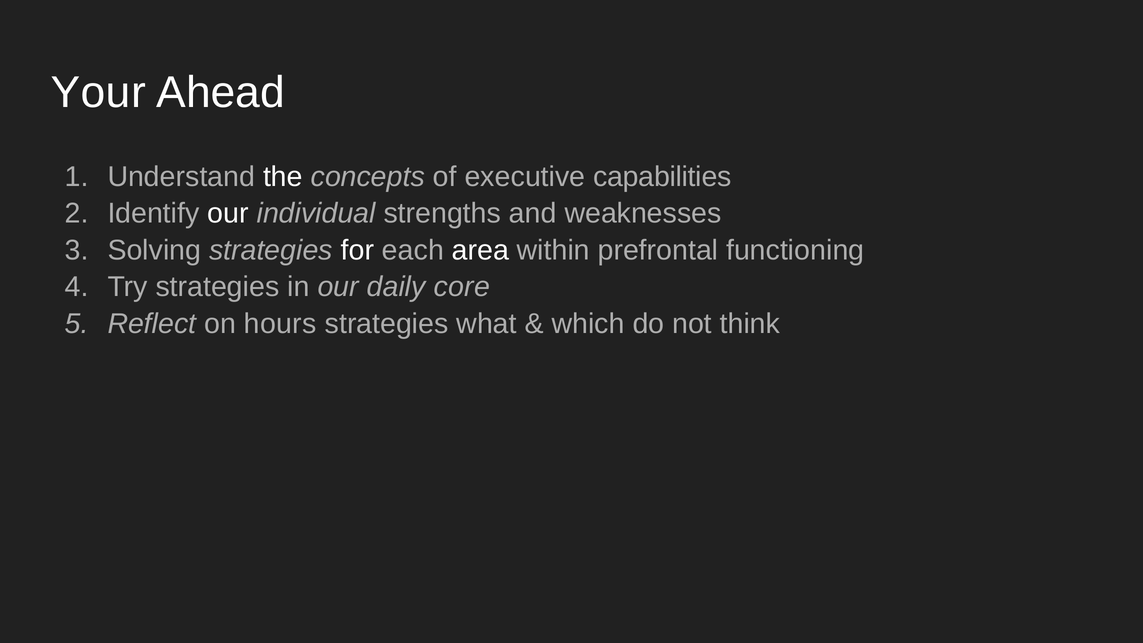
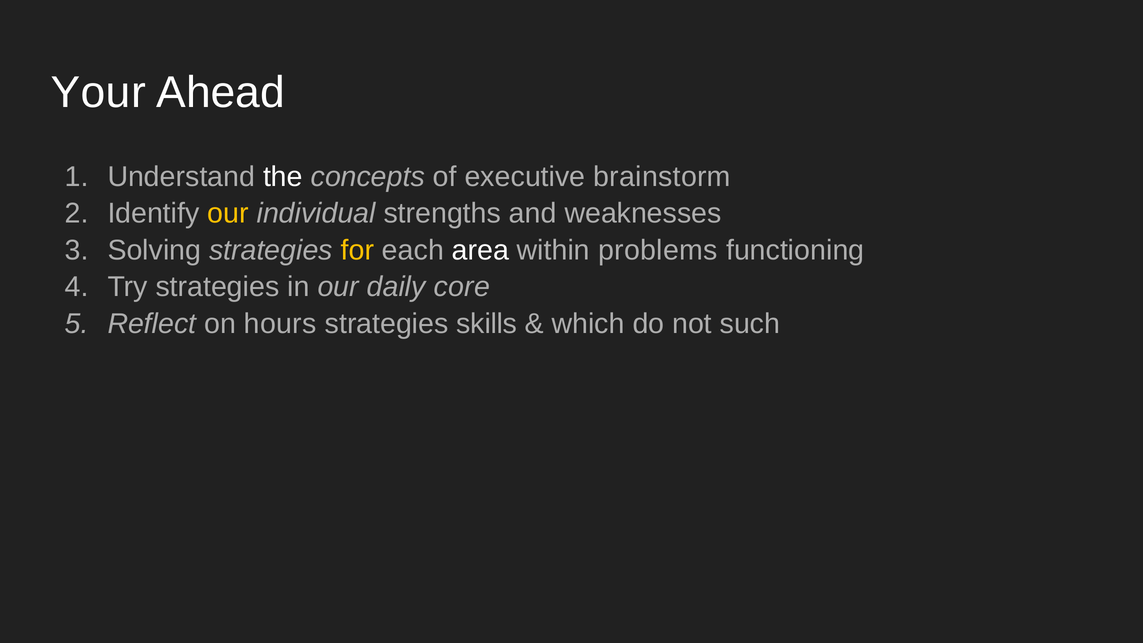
capabilities: capabilities -> brainstorm
our at (228, 213) colour: white -> yellow
for colour: white -> yellow
prefrontal: prefrontal -> problems
what: what -> skills
think: think -> such
